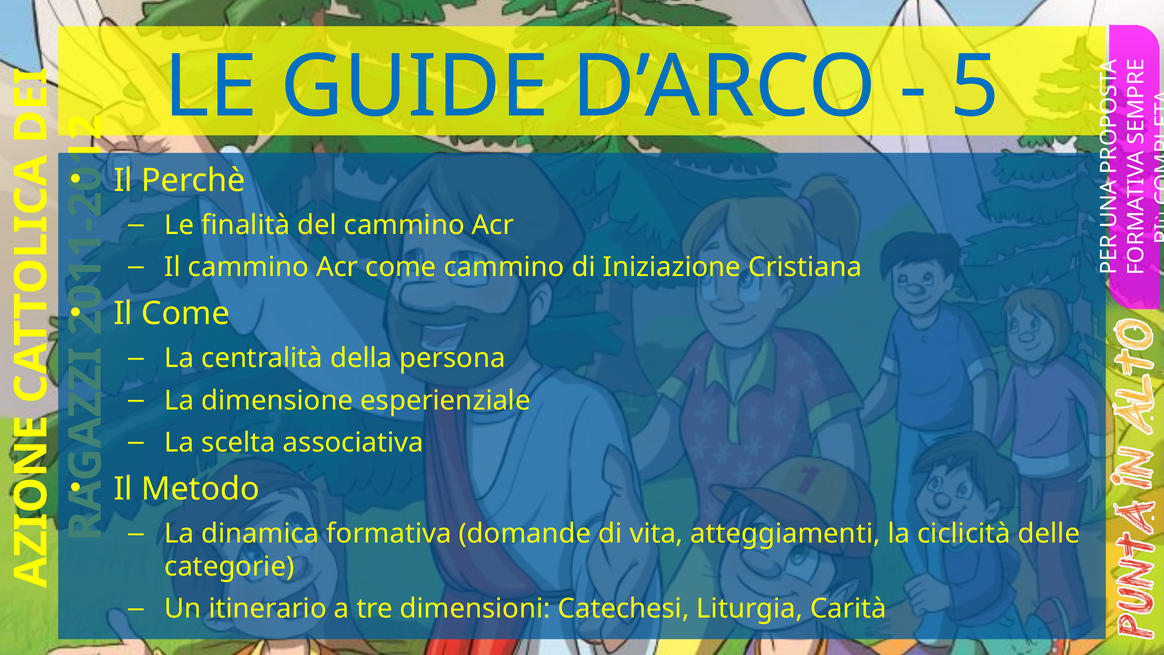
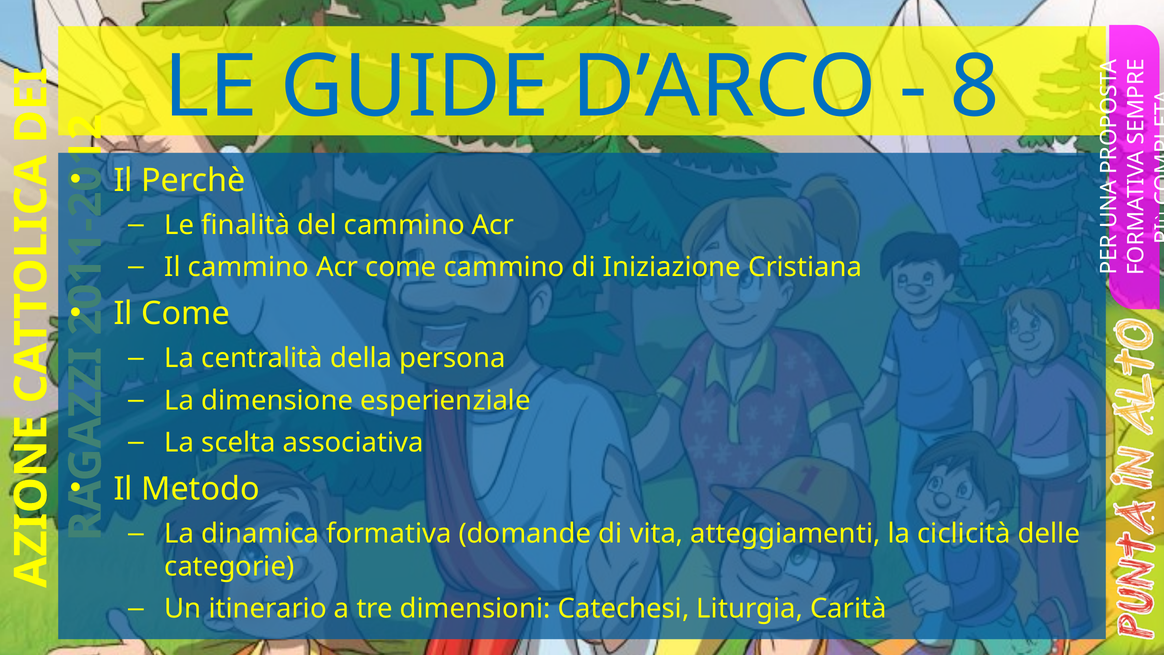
5: 5 -> 8
